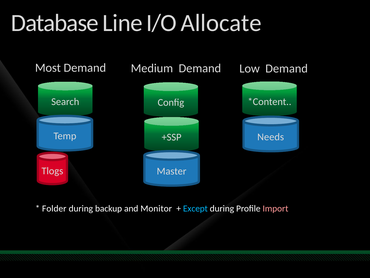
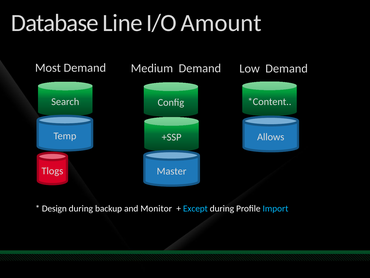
Allocate: Allocate -> Amount
Needs: Needs -> Allows
Folder: Folder -> Design
Import colour: pink -> light blue
